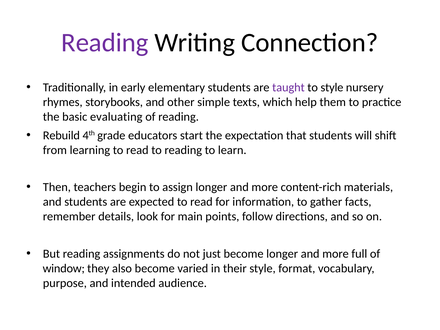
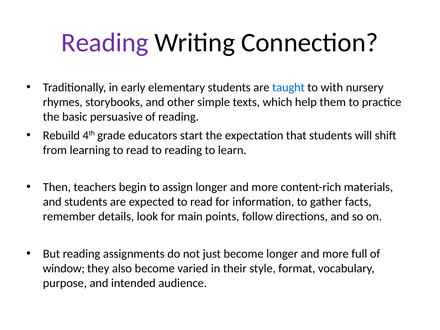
taught colour: purple -> blue
to style: style -> with
evaluating: evaluating -> persuasive
